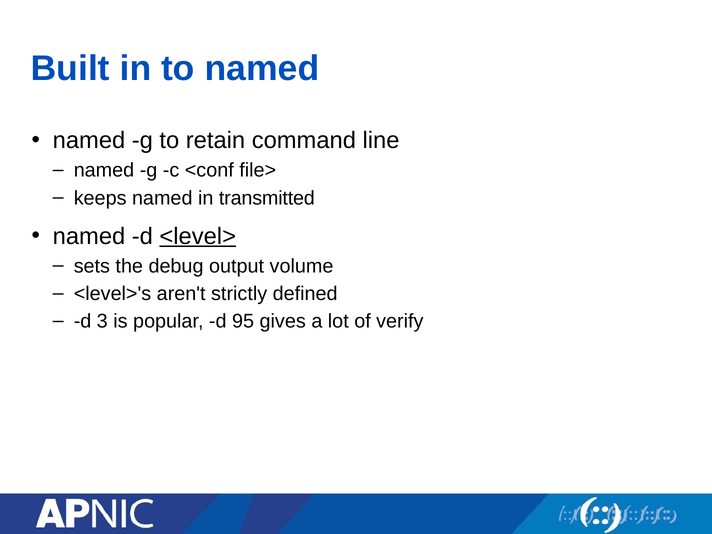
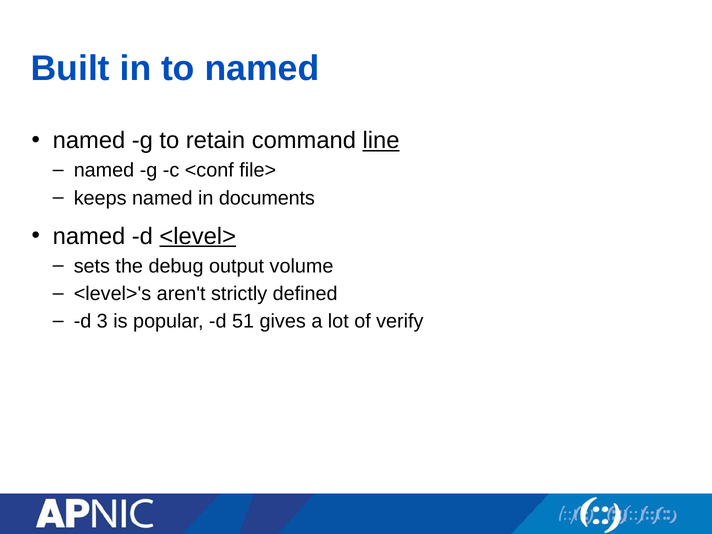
line underline: none -> present
transmitted: transmitted -> documents
95: 95 -> 51
